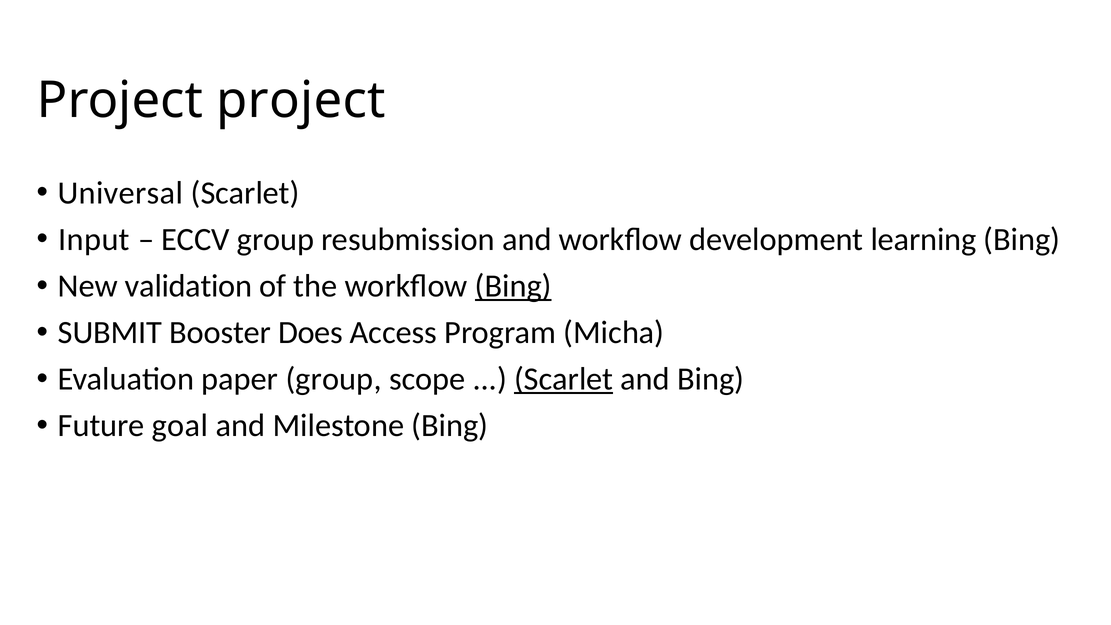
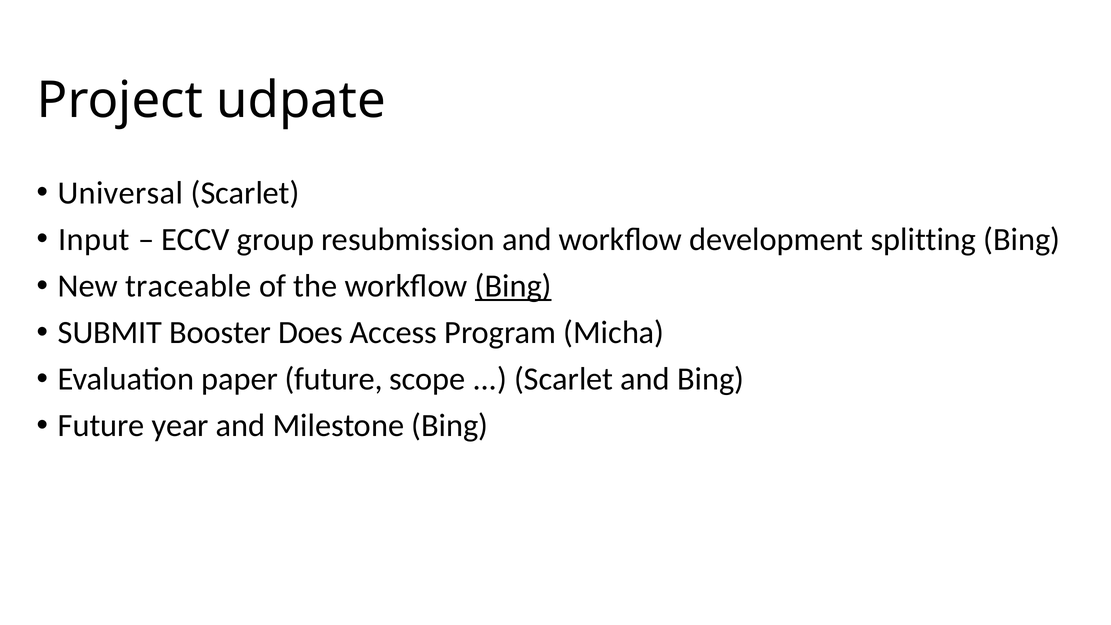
Project project: project -> udpate
learning: learning -> splitting
validation: validation -> traceable
paper group: group -> future
Scarlet at (564, 379) underline: present -> none
goal: goal -> year
